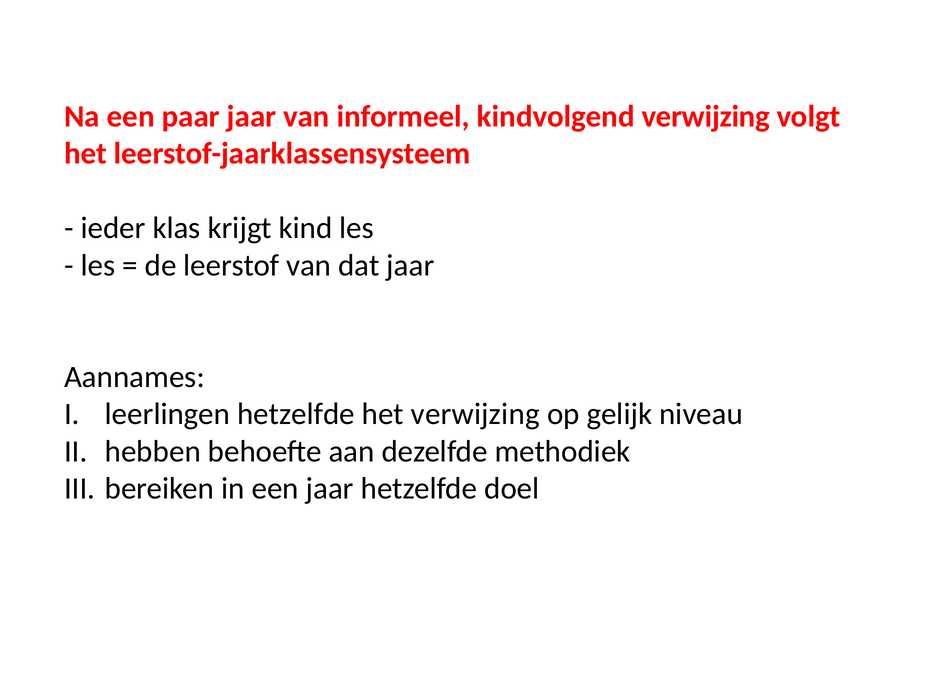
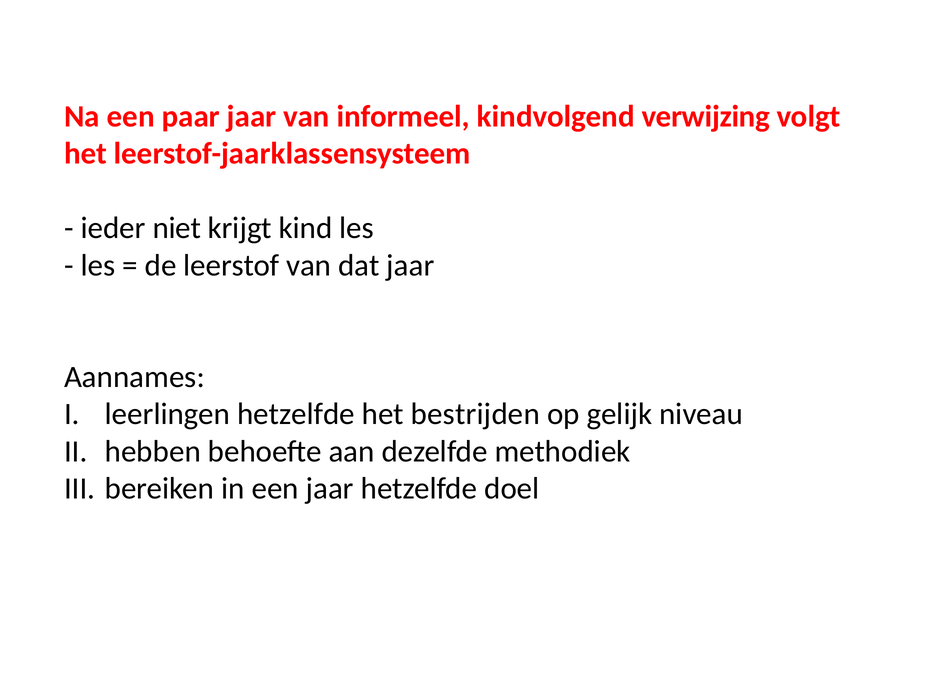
klas: klas -> niet
het verwijzing: verwijzing -> bestrijden
